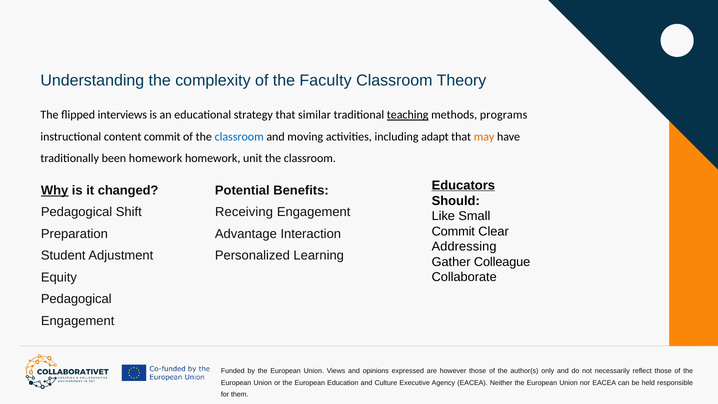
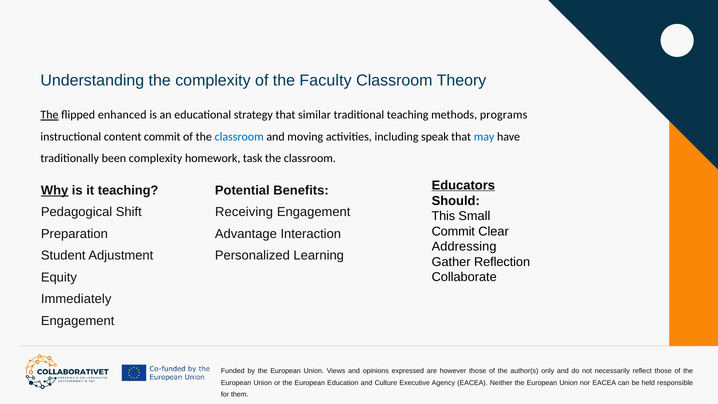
The at (49, 115) underline: none -> present
interviews: interviews -> enhanced
teaching at (408, 115) underline: present -> none
adapt: adapt -> speak
may colour: orange -> blue
been homework: homework -> complexity
unit: unit -> task
it changed: changed -> teaching
Like: Like -> This
Colleague: Colleague -> Reflection
Pedagogical at (76, 299): Pedagogical -> Immediately
